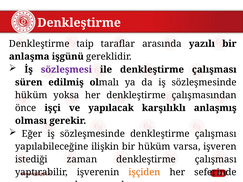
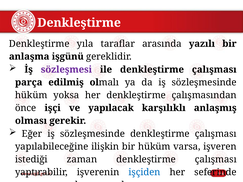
taip: taip -> yıla
süren: süren -> parça
işçiden colour: orange -> blue
